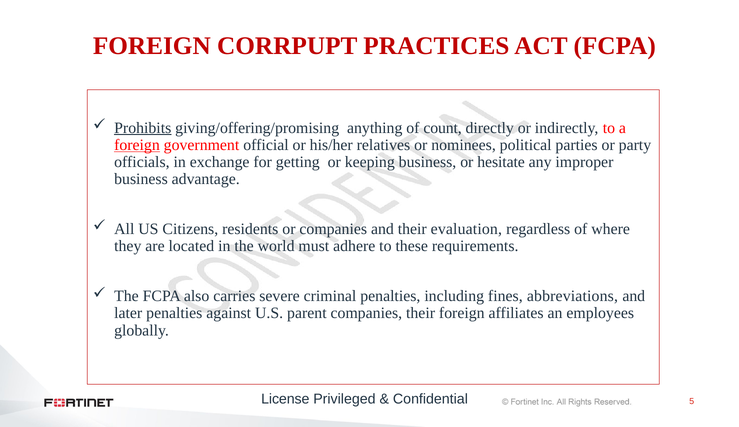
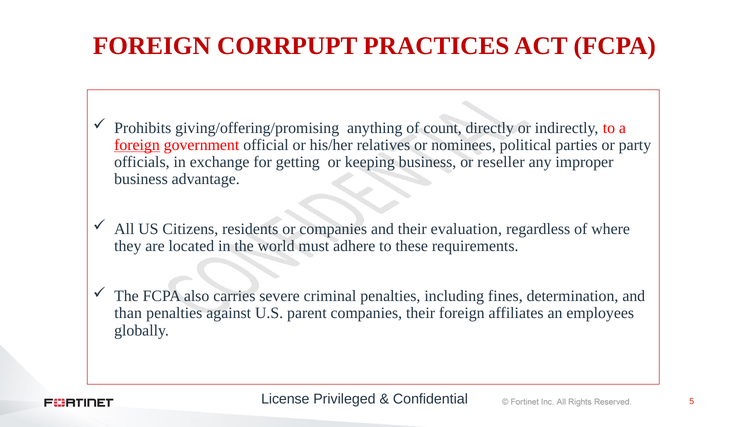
Prohibits underline: present -> none
hesitate: hesitate -> reseller
abbreviations: abbreviations -> determination
later: later -> than
